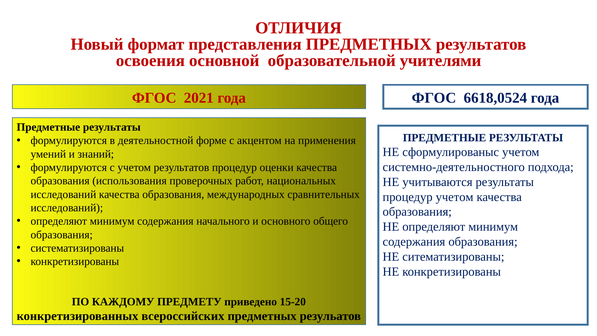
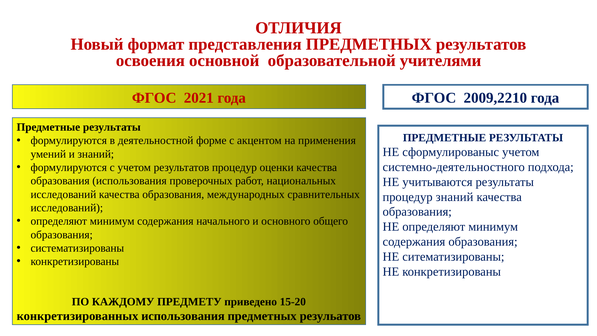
6618,0524: 6618,0524 -> 2009,2210
процедур учетом: учетом -> знаний
конкретизированных всероссийских: всероссийских -> использования
